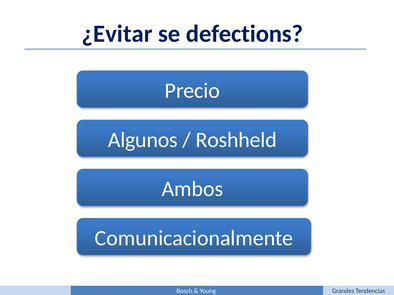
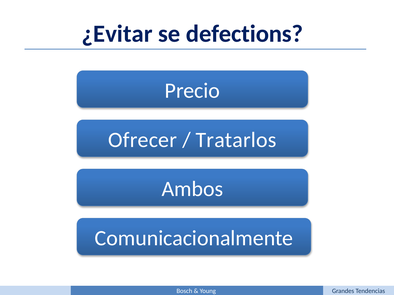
Algunos: Algunos -> Ofrecer
Roshheld: Roshheld -> Tratarlos
